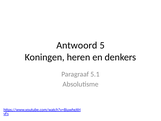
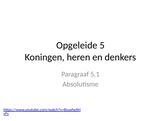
Antwoord: Antwoord -> Opgeleide
